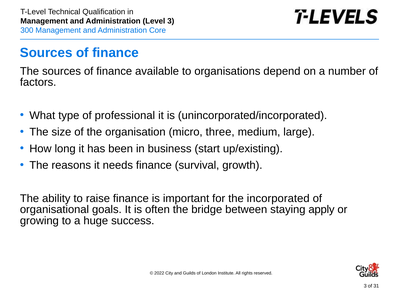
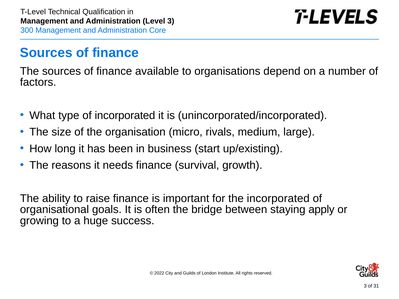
of professional: professional -> incorporated
three: three -> rivals
